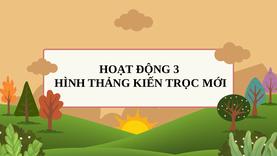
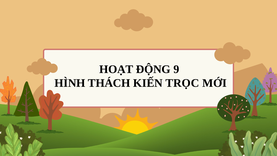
3: 3 -> 9
THẢNG: THẢNG -> THÁCH
